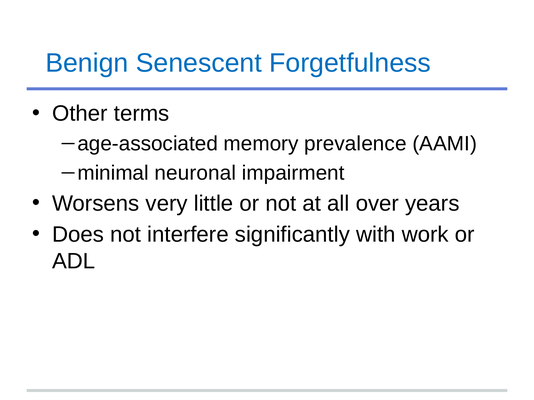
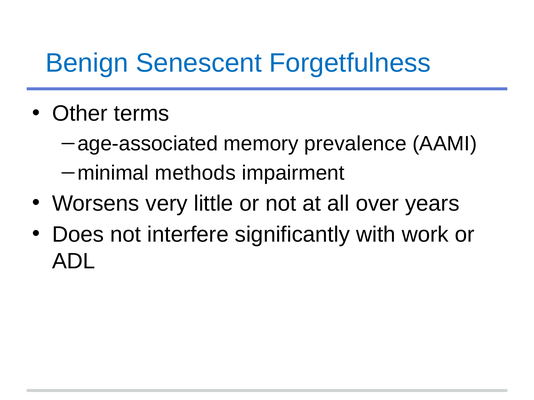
neuronal: neuronal -> methods
